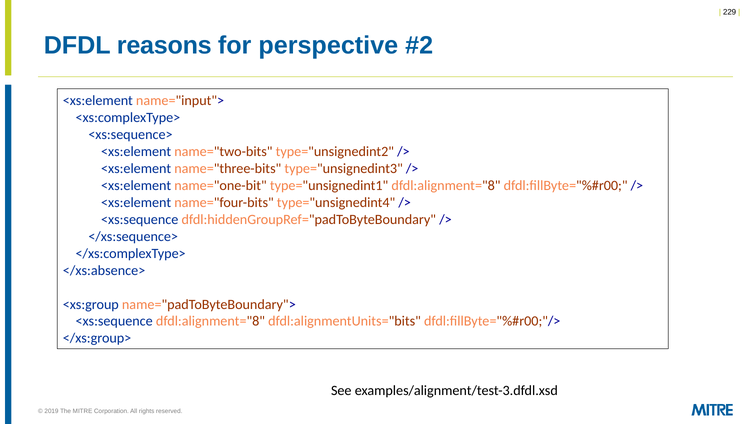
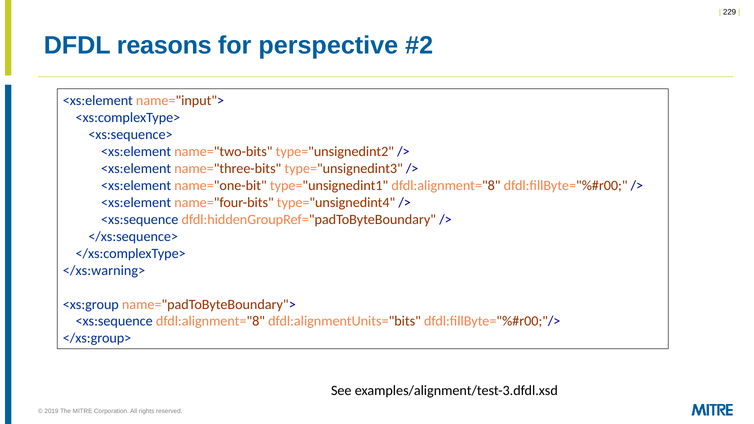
</xs:absence>: </xs:absence> -> </xs:warning>
